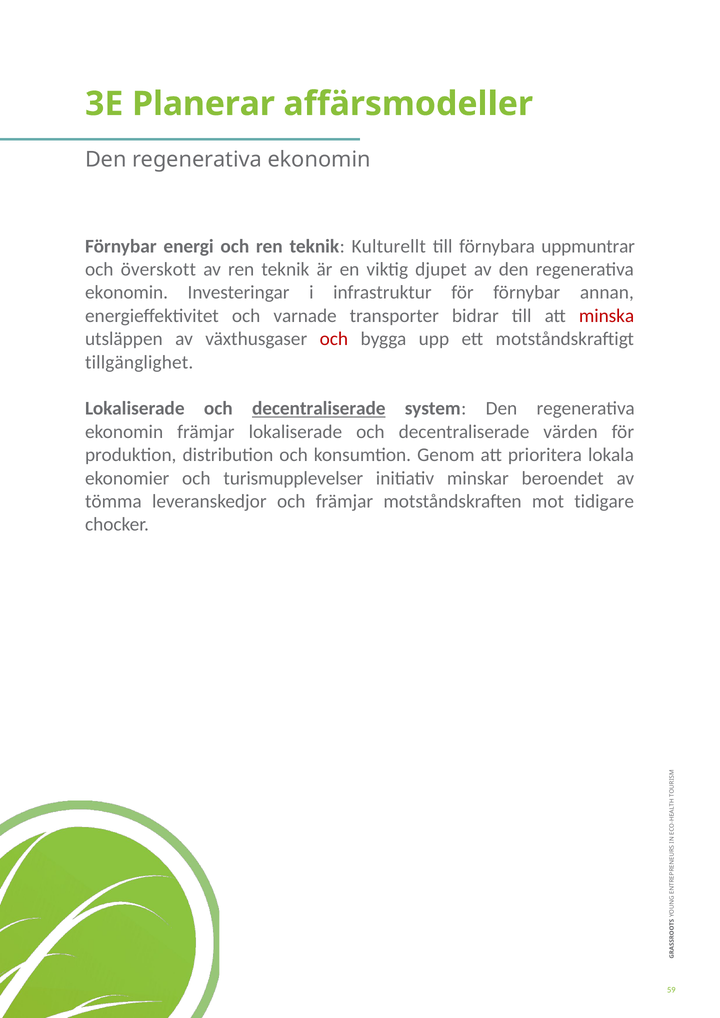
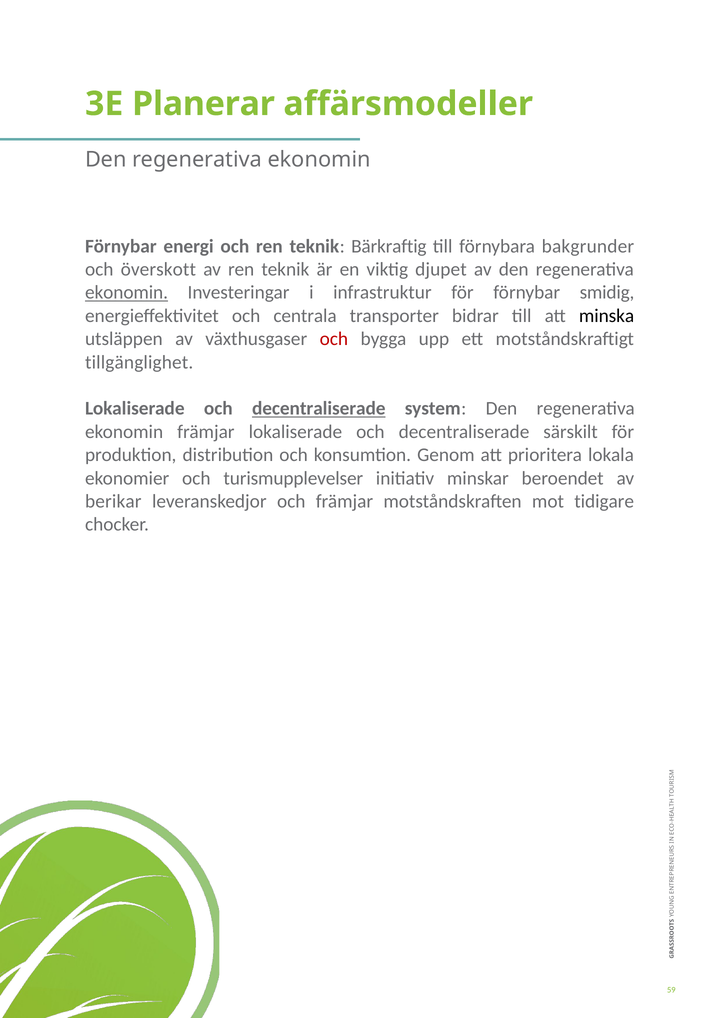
Kulturellt: Kulturellt -> Bärkraftig
uppmuntrar: uppmuntrar -> bakgrunder
ekonomin at (127, 293) underline: none -> present
annan: annan -> smidig
varnade: varnade -> centrala
minska colour: red -> black
värden: värden -> särskilt
tömma: tömma -> berikar
